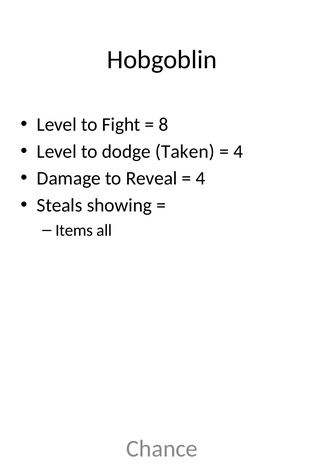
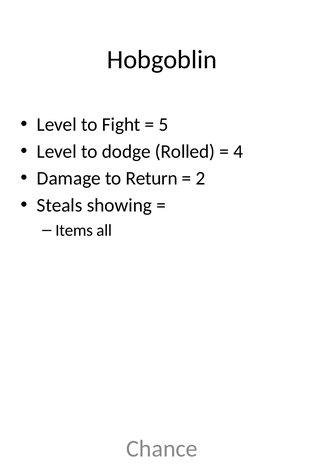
8: 8 -> 5
Taken: Taken -> Rolled
Reveal: Reveal -> Return
4 at (200, 178): 4 -> 2
